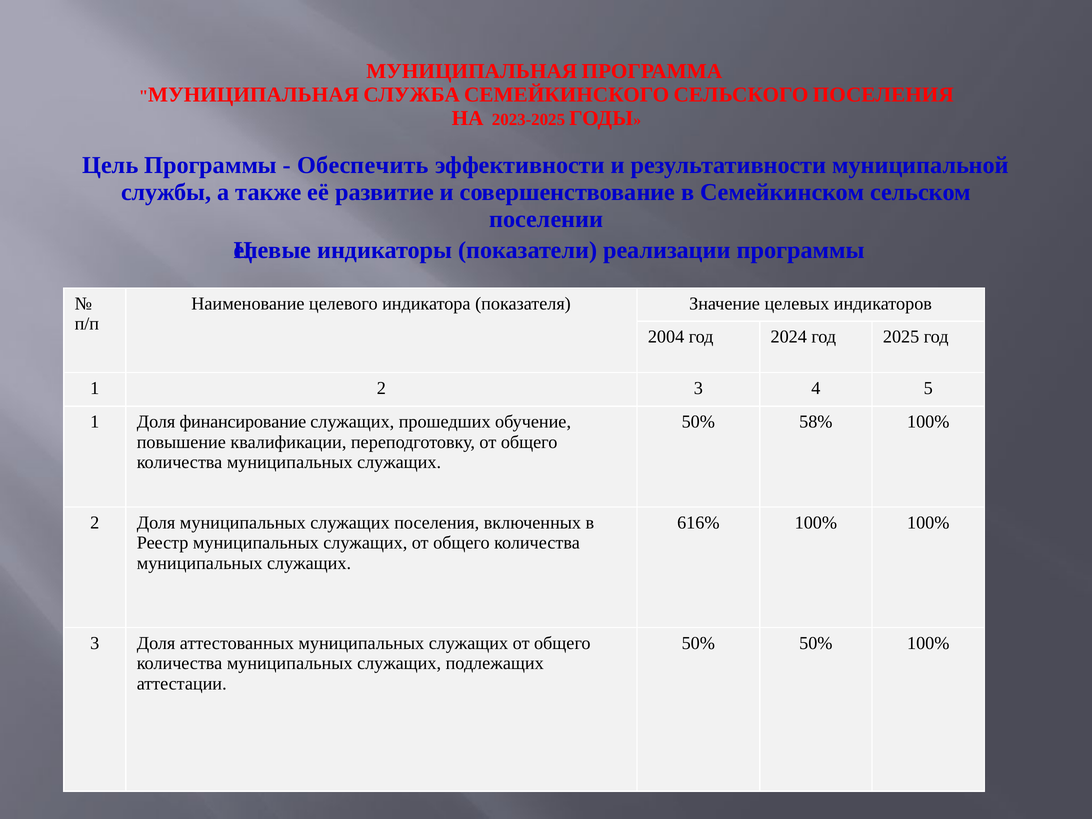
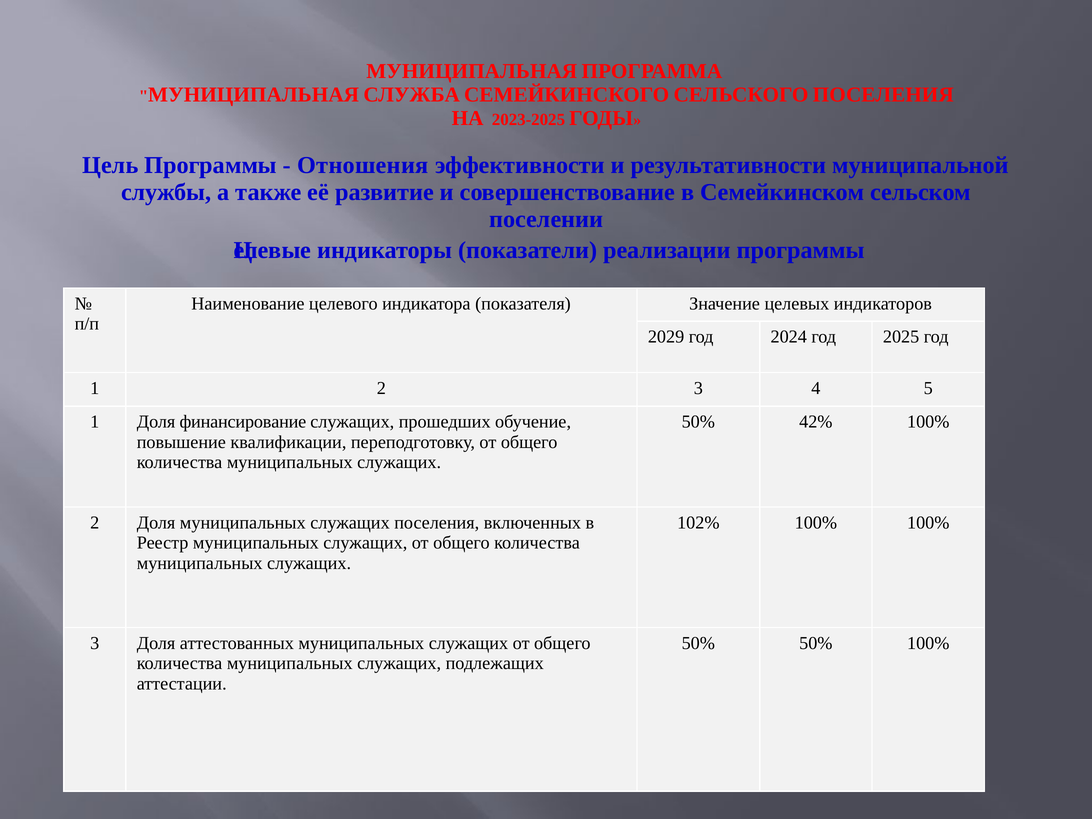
Обеспечить: Обеспечить -> Отношения
2004: 2004 -> 2029
58%: 58% -> 42%
616%: 616% -> 102%
